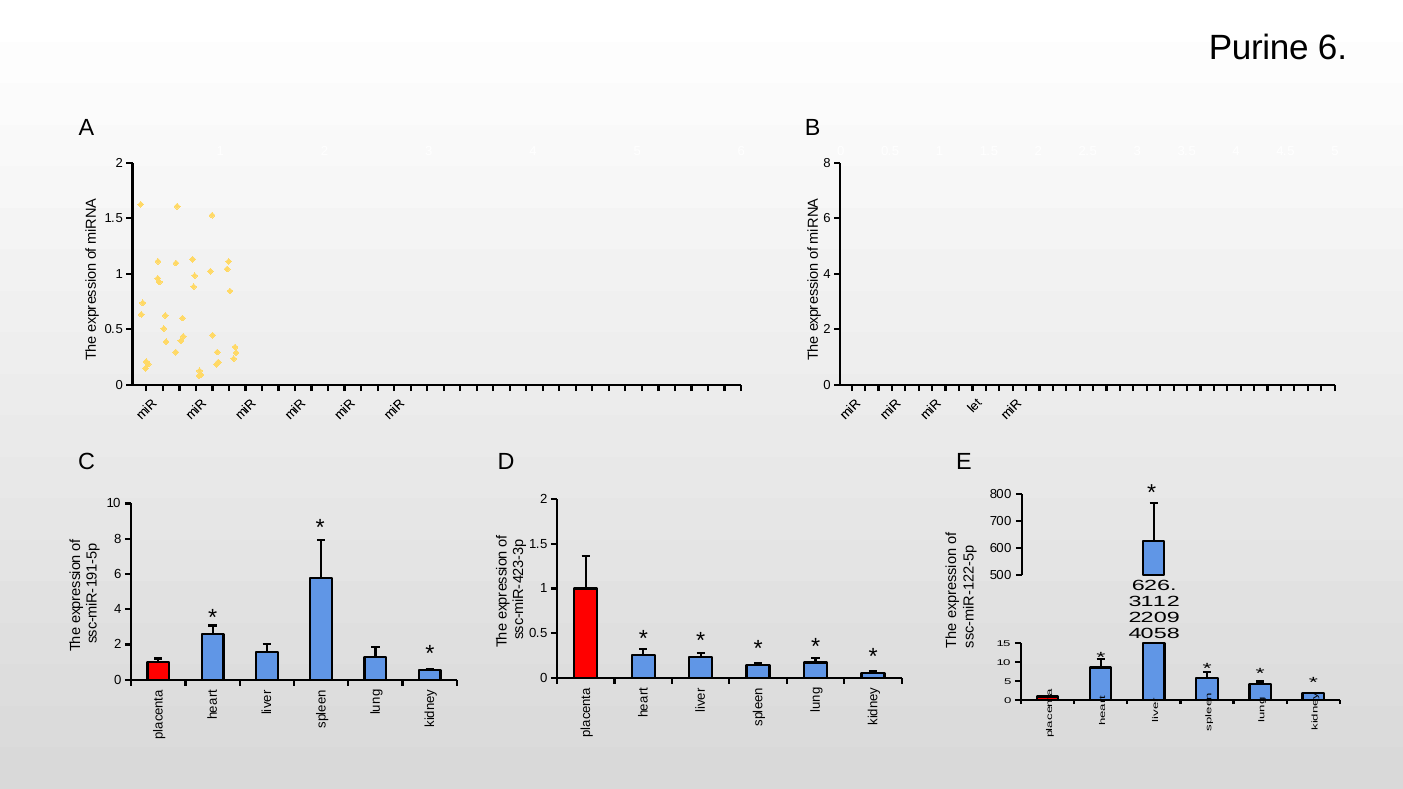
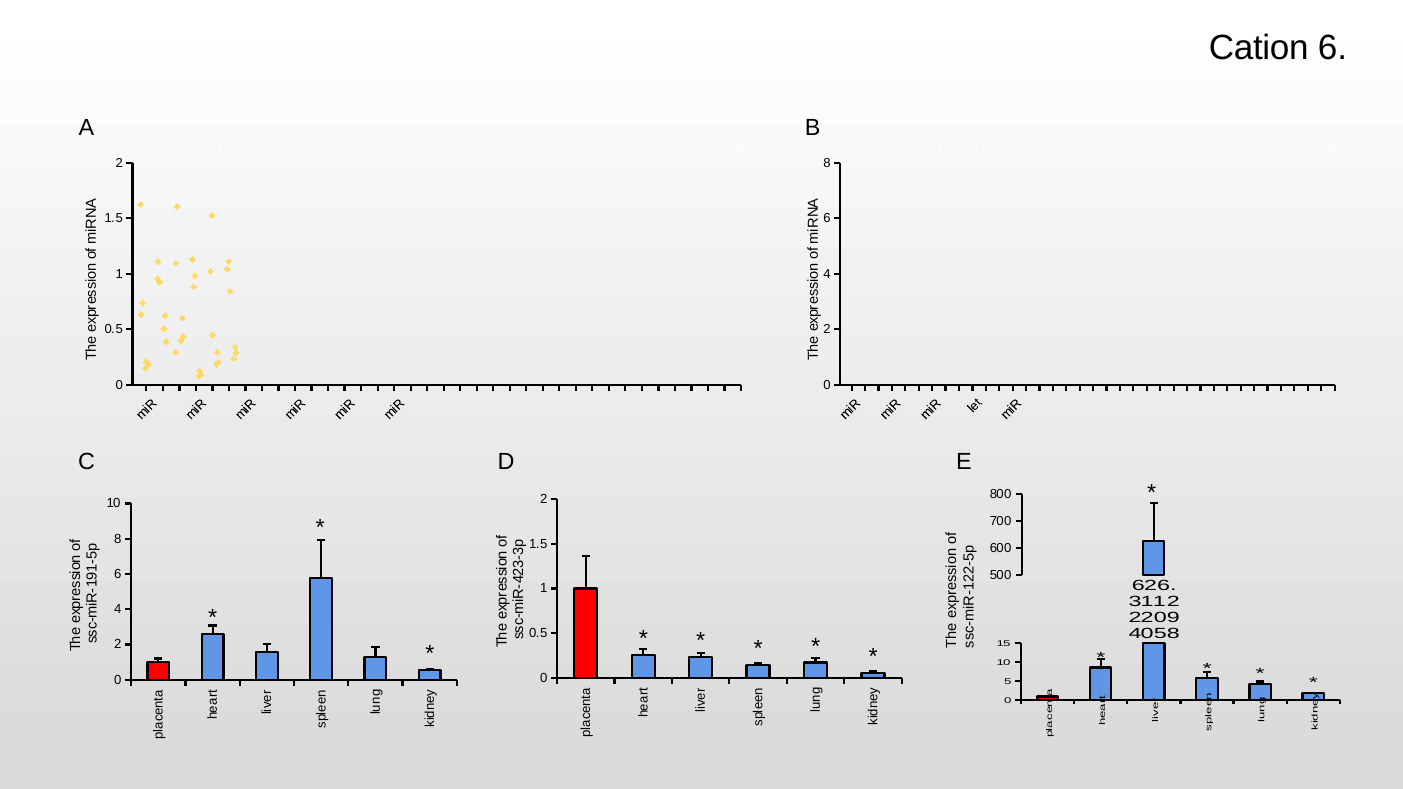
Purine: Purine -> Cation
